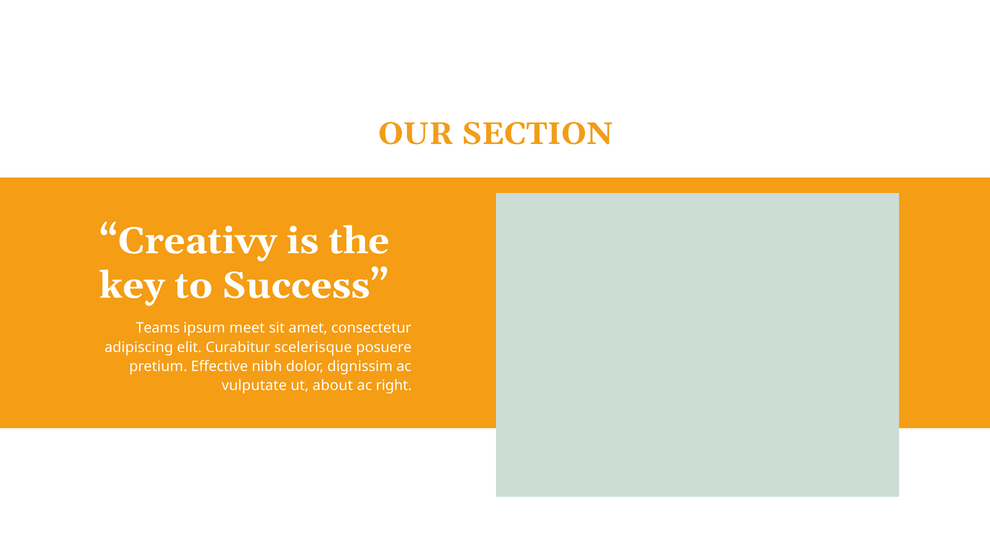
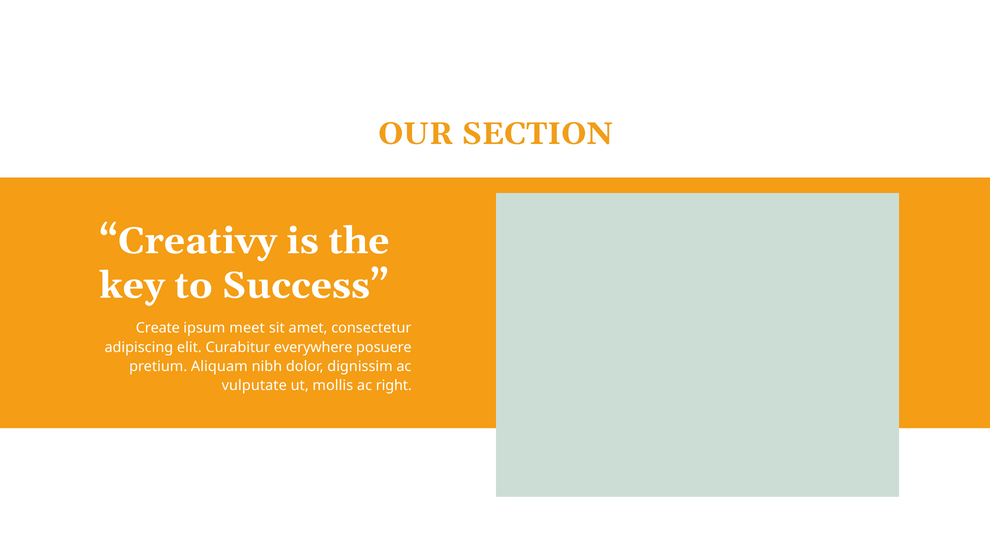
Teams: Teams -> Create
scelerisque: scelerisque -> everywhere
Effective: Effective -> Aliquam
about: about -> mollis
